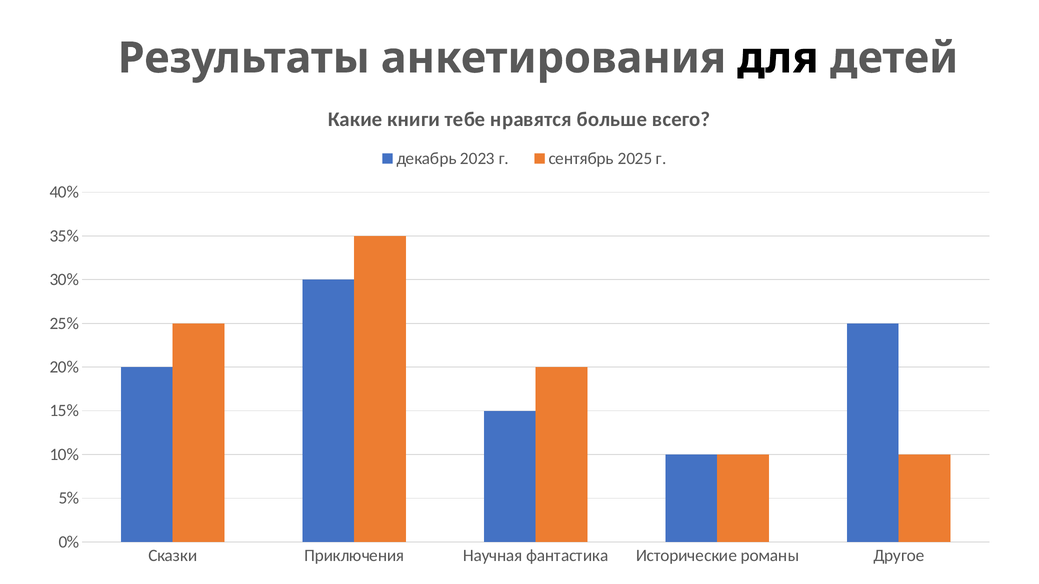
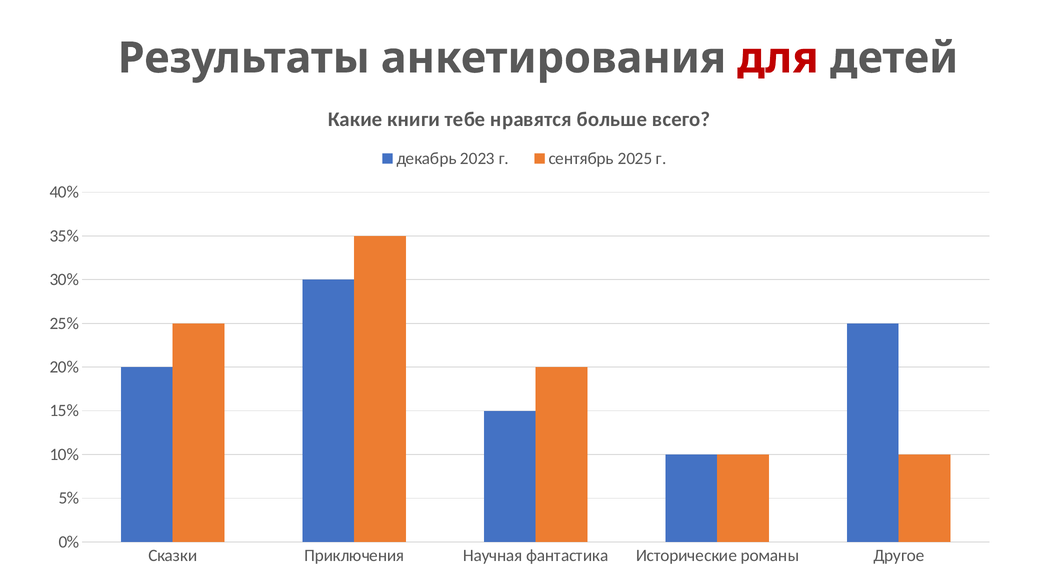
для colour: black -> red
